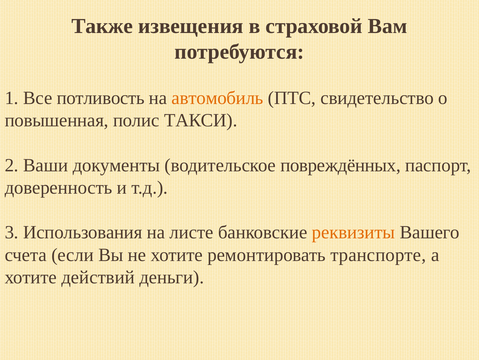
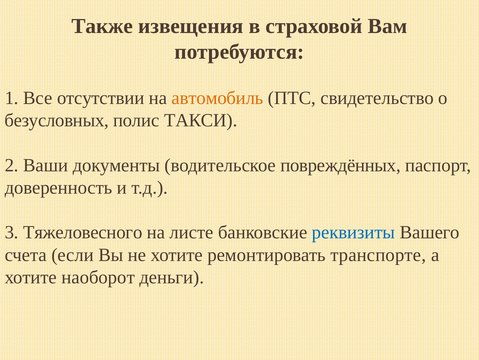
потливость: потливость -> отсутствии
повышенная: повышенная -> безусловных
Использования: Использования -> Тяжеловесного
реквизиты colour: orange -> blue
действий: действий -> наоборот
